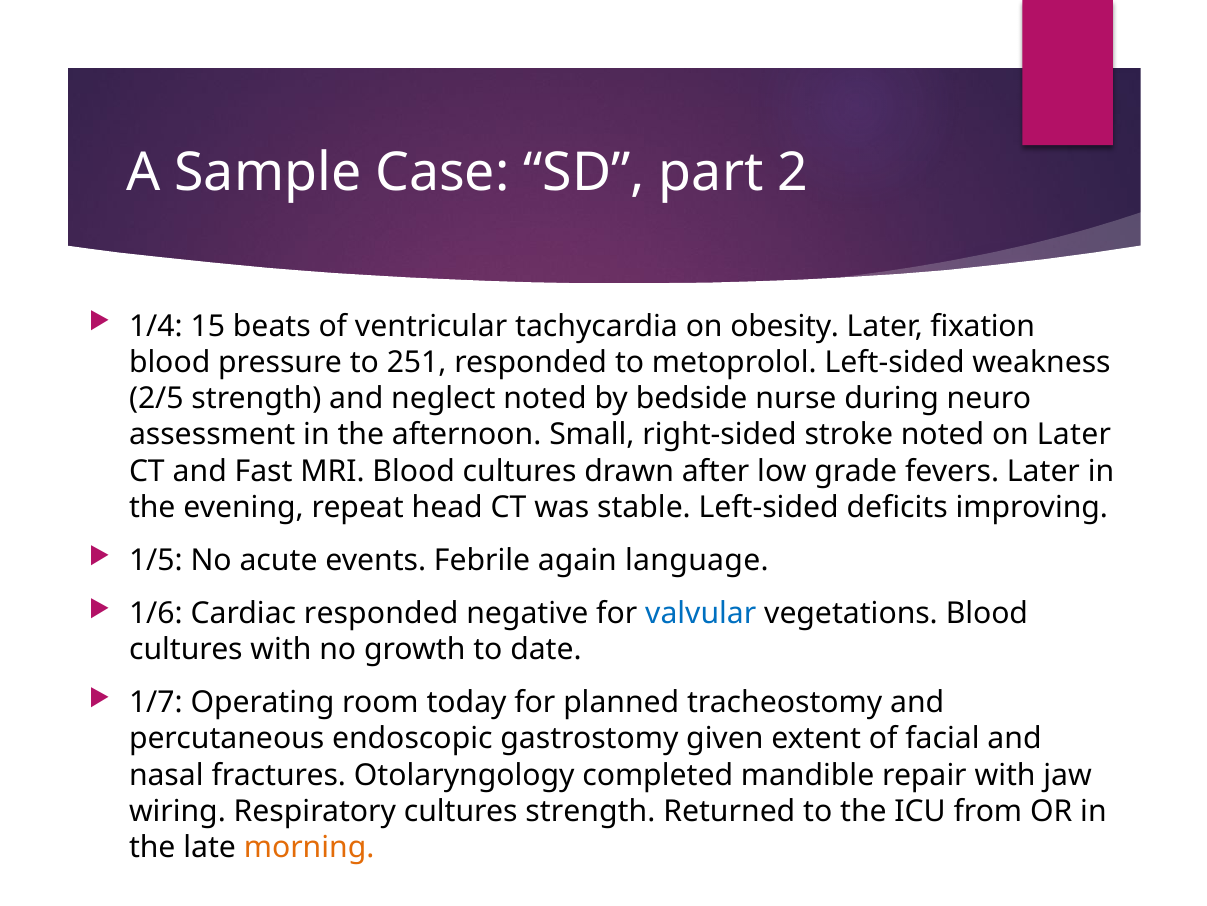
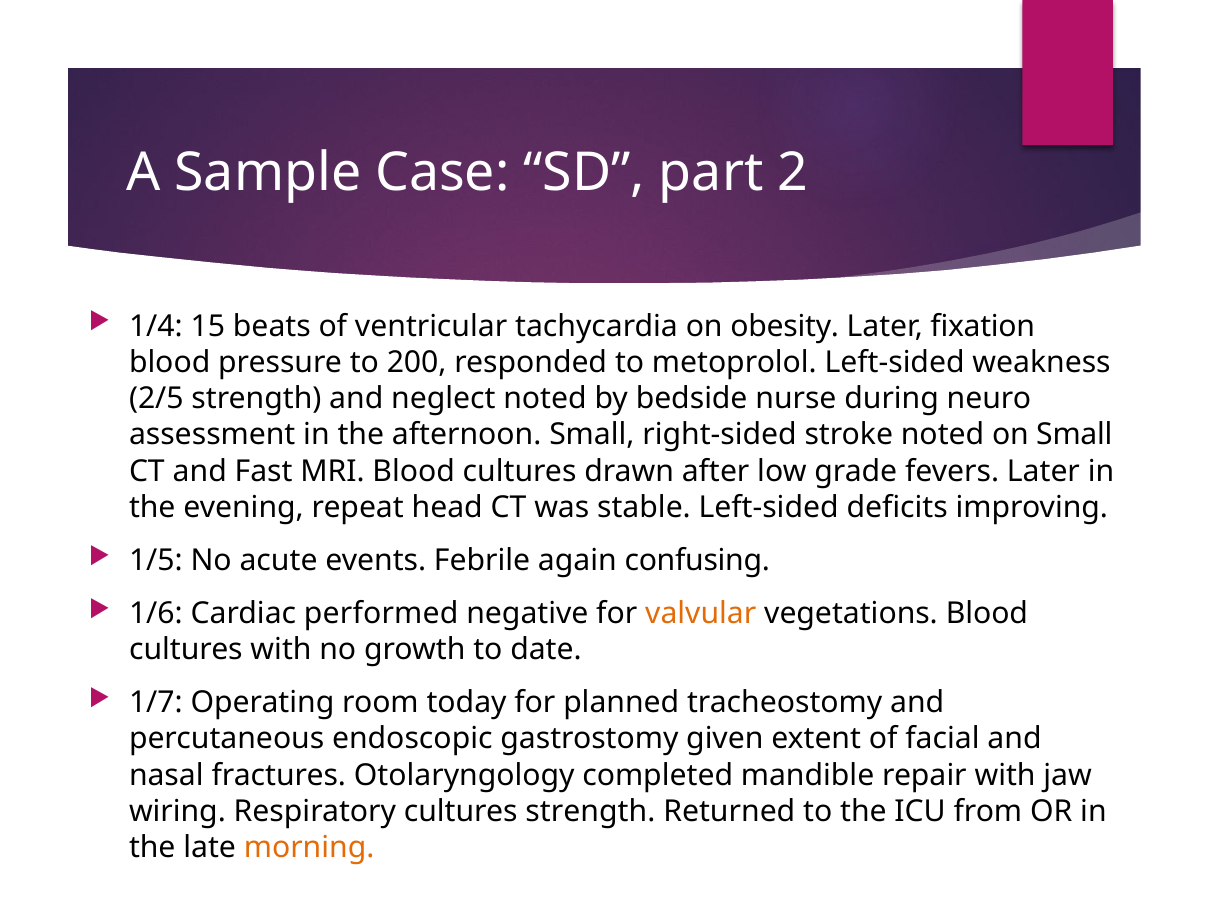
251: 251 -> 200
on Later: Later -> Small
language: language -> confusing
Cardiac responded: responded -> performed
valvular colour: blue -> orange
